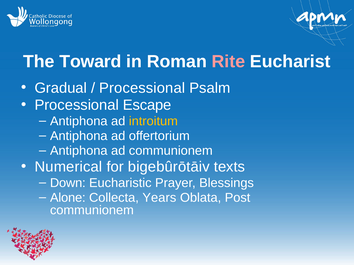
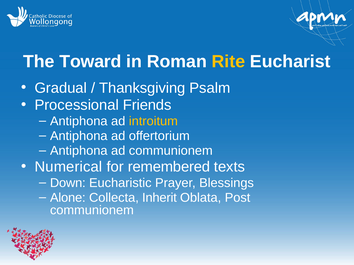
Rite colour: pink -> yellow
Processional at (142, 88): Processional -> Thanksgiving
Escape: Escape -> Friends
bigebûrōtāiv: bigebûrōtāiv -> remembered
Years: Years -> Inherit
